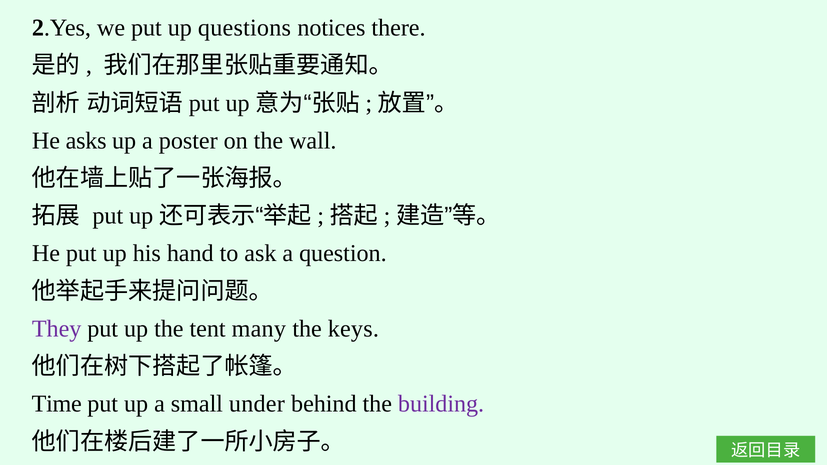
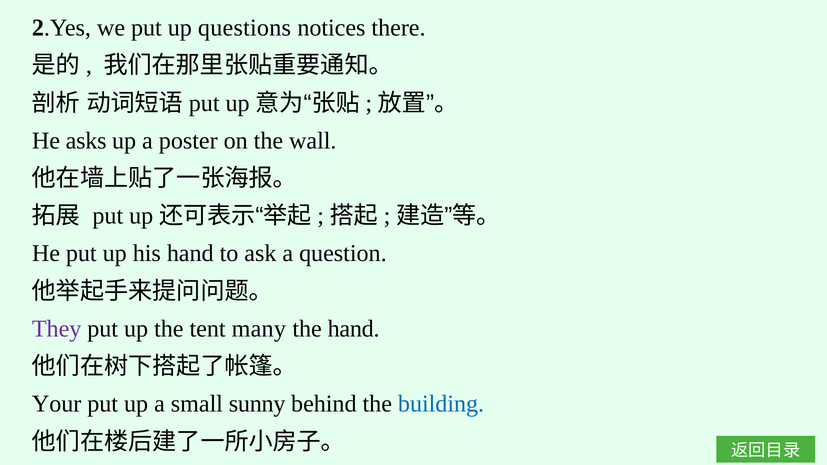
the keys: keys -> hand
Time: Time -> Your
under: under -> sunny
building colour: purple -> blue
